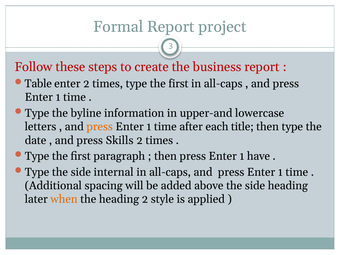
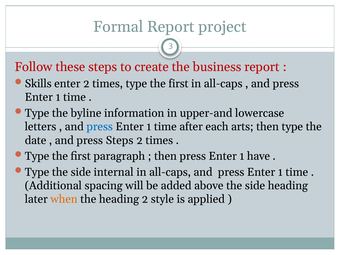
Table: Table -> Skills
press at (100, 127) colour: orange -> blue
title: title -> arts
press Skills: Skills -> Steps
